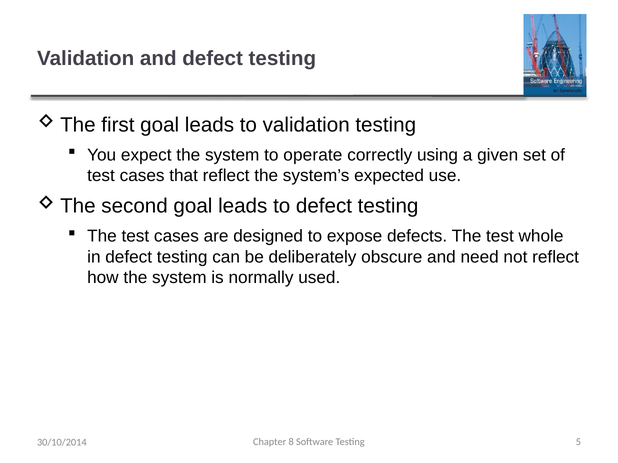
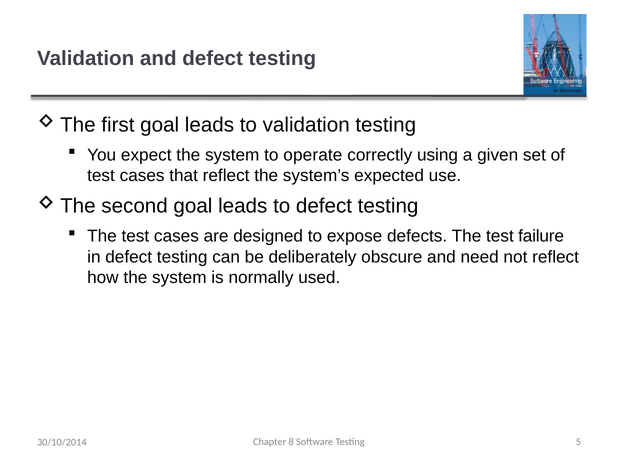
whole: whole -> failure
